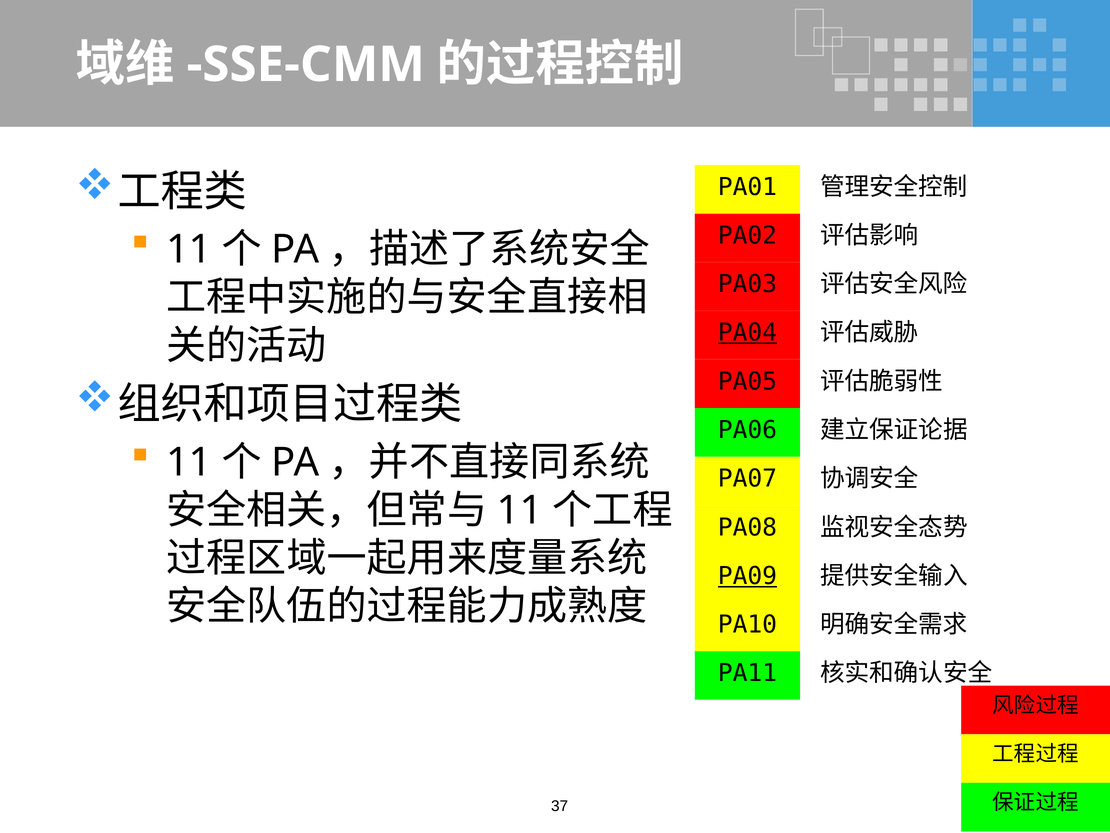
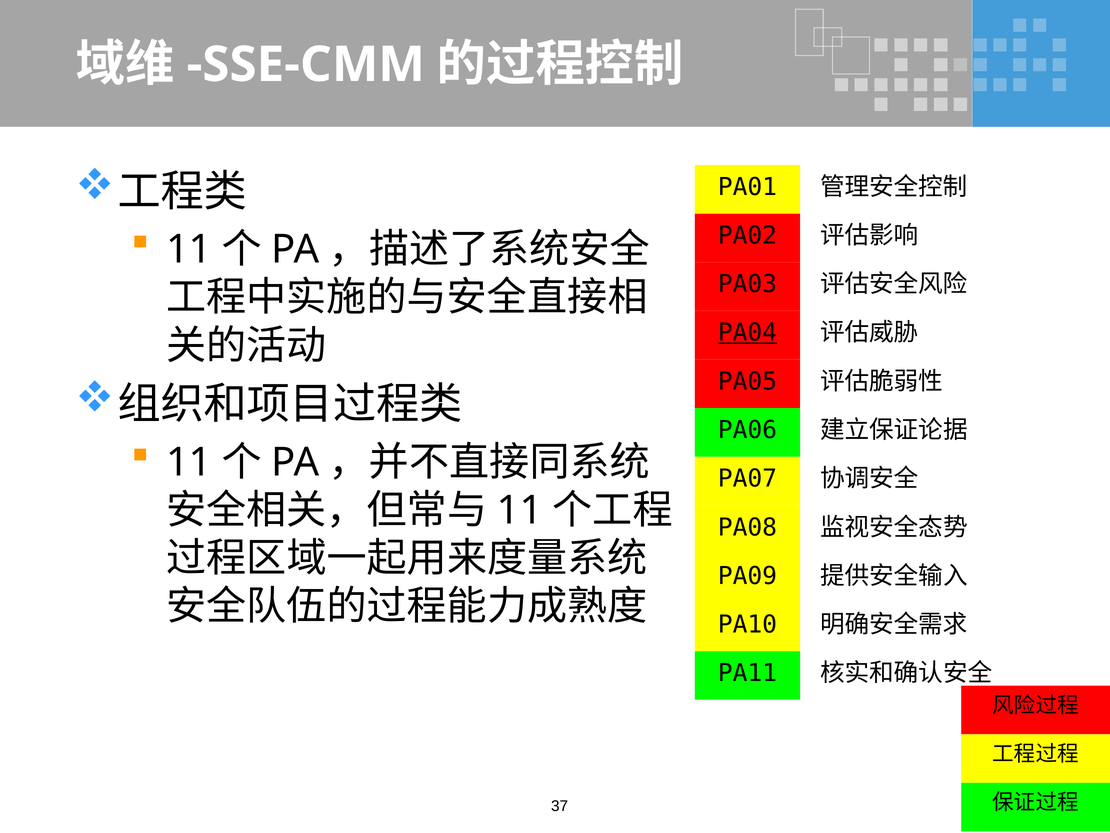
PA09 underline: present -> none
